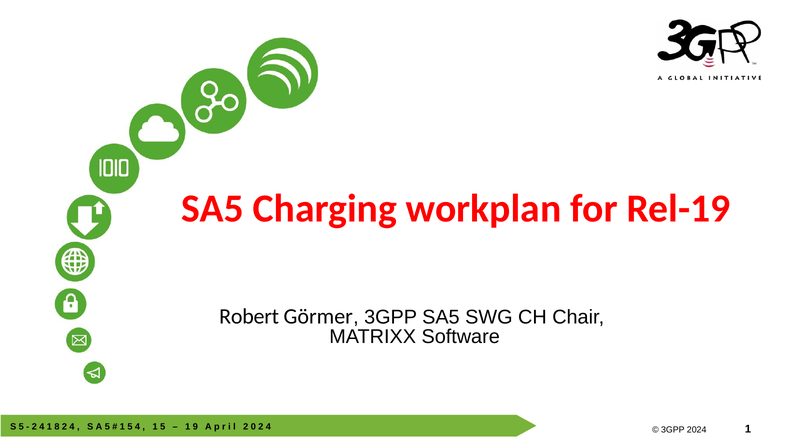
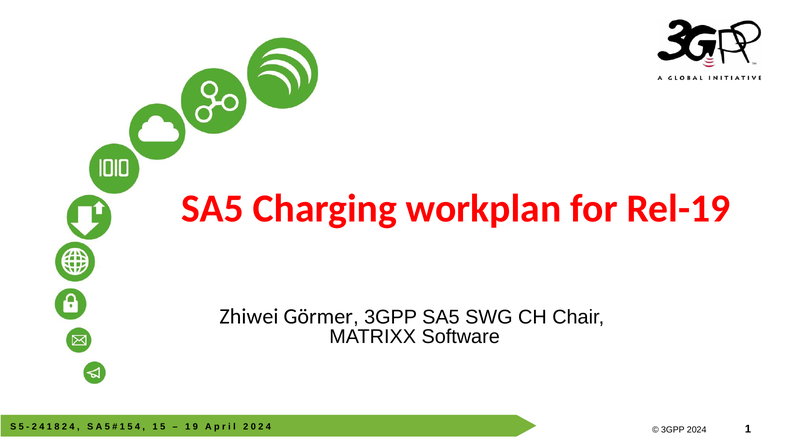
Robert: Robert -> Zhiwei
